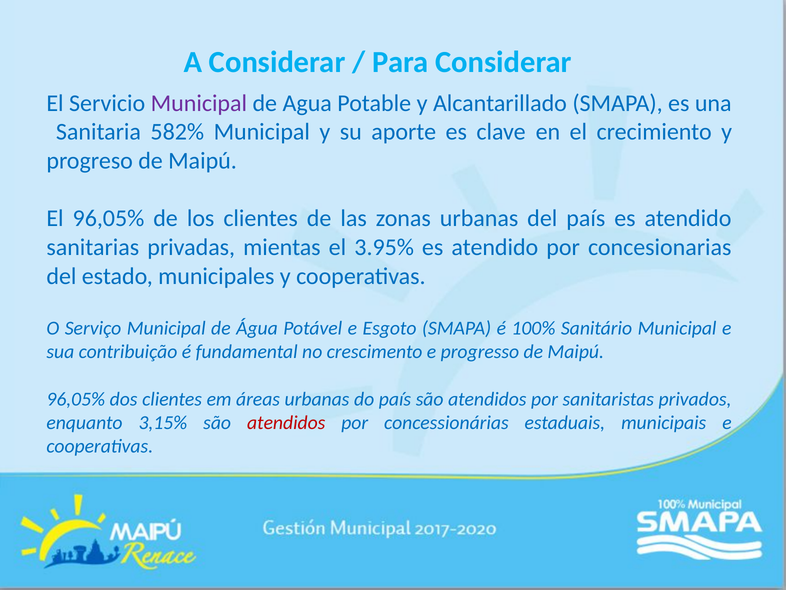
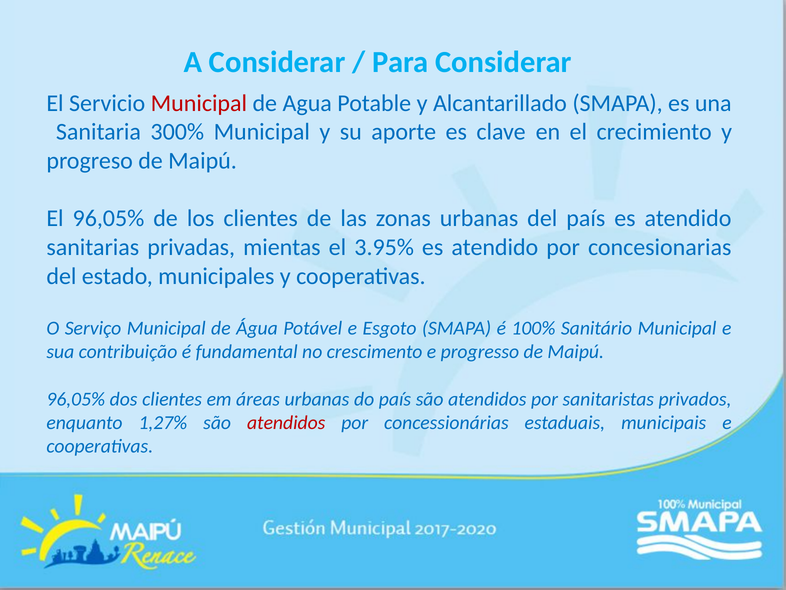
Municipal at (199, 103) colour: purple -> red
582%: 582% -> 300%
3,15%: 3,15% -> 1,27%
